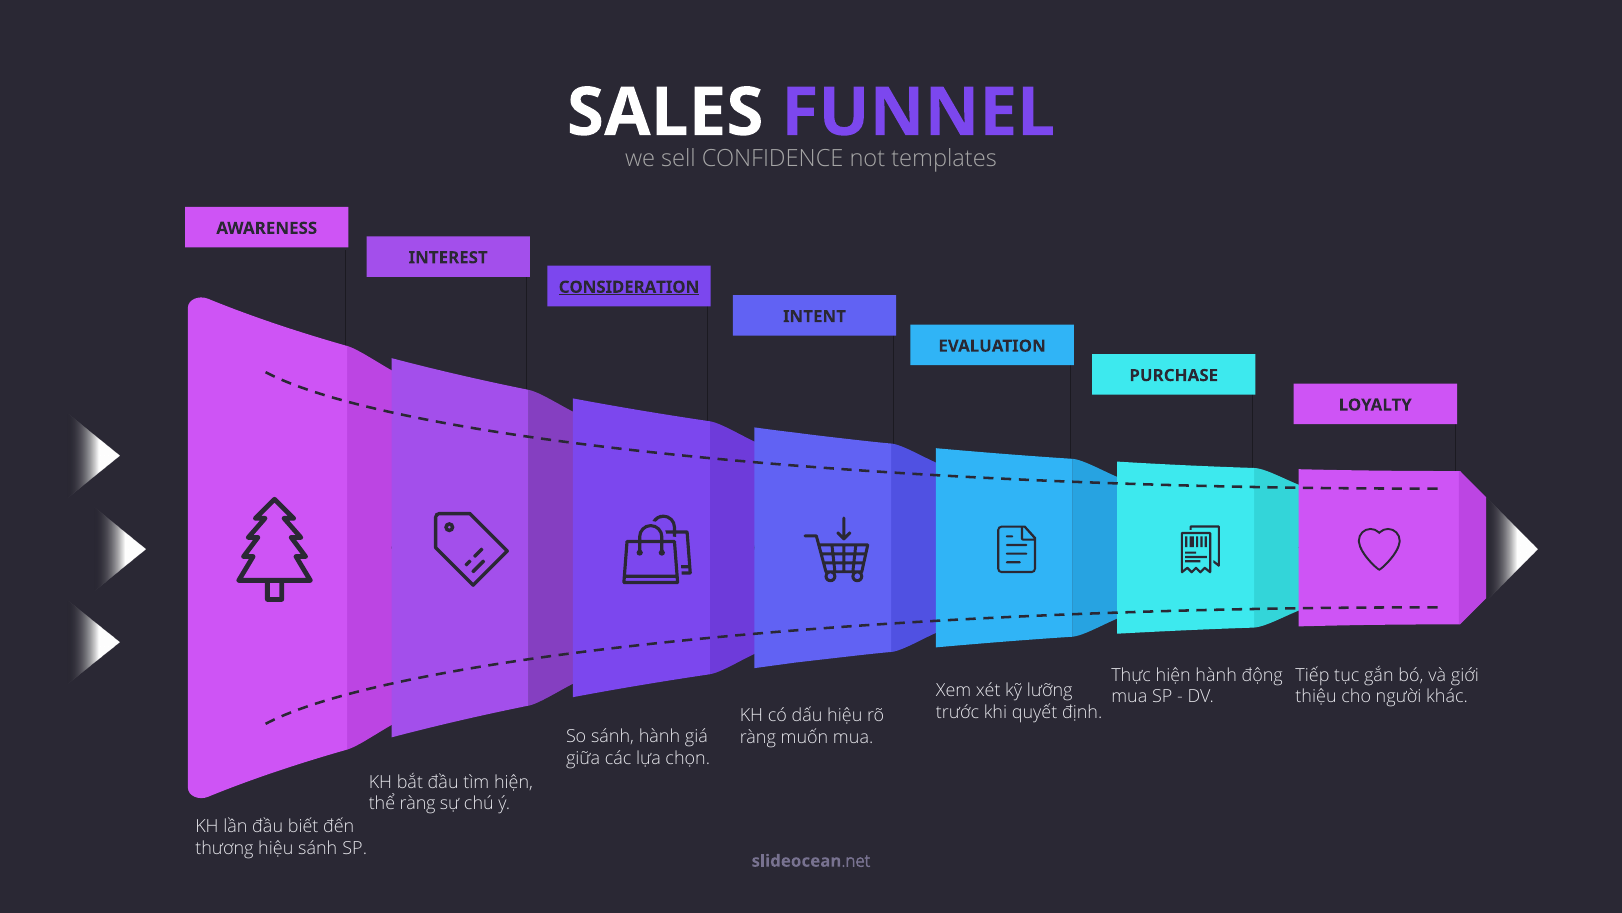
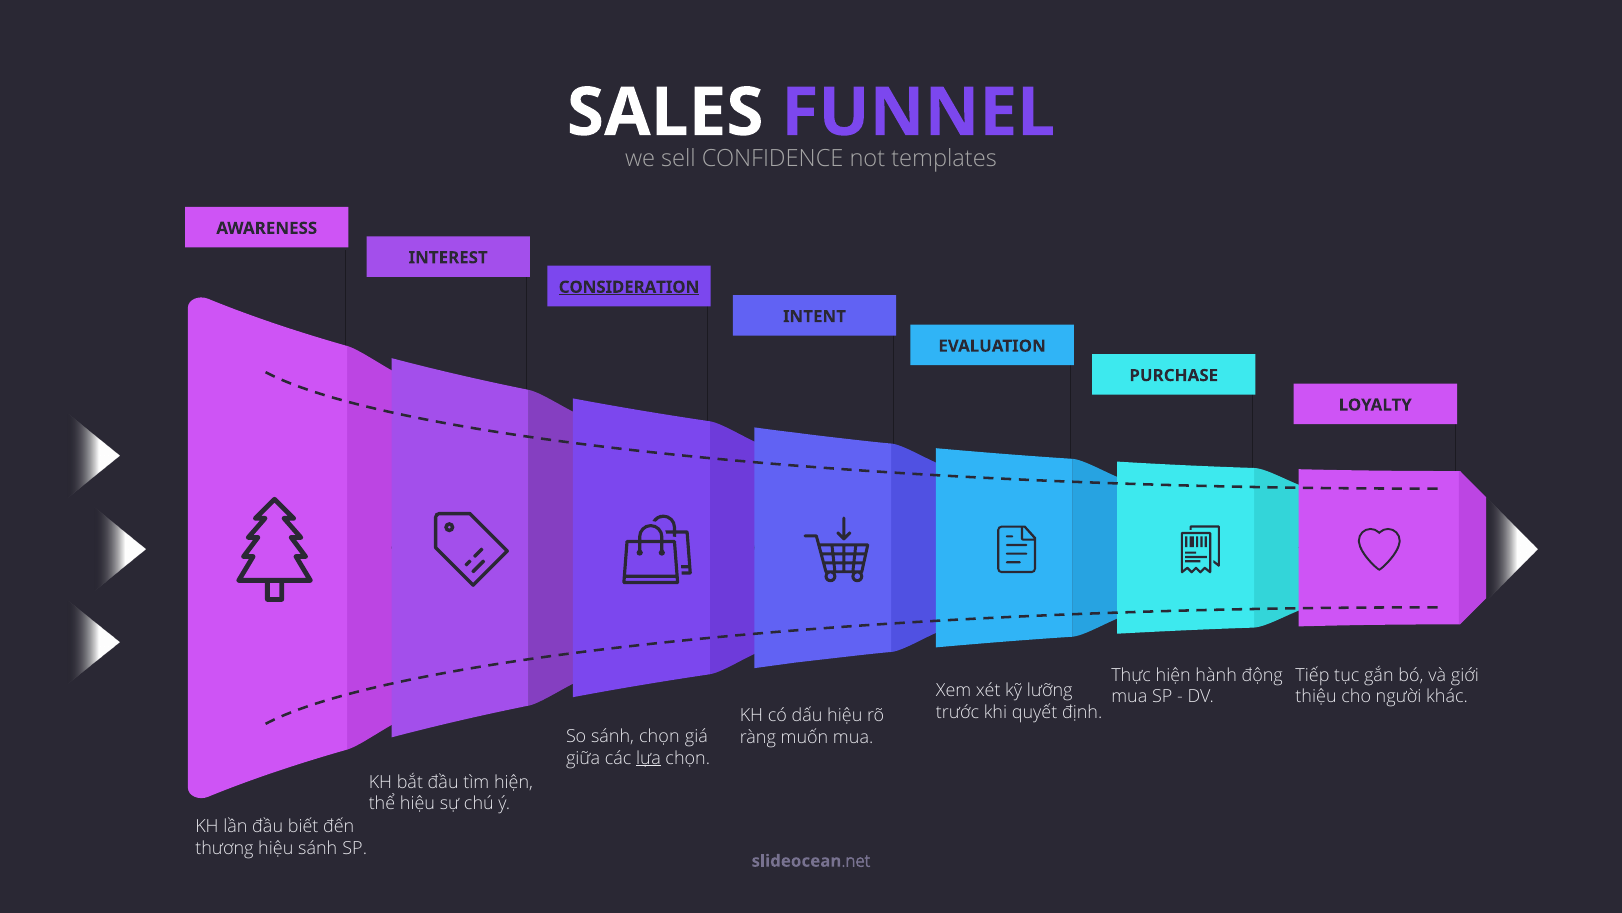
sánh hành: hành -> chọn
lựa underline: none -> present
thể ràng: ràng -> hiệu
